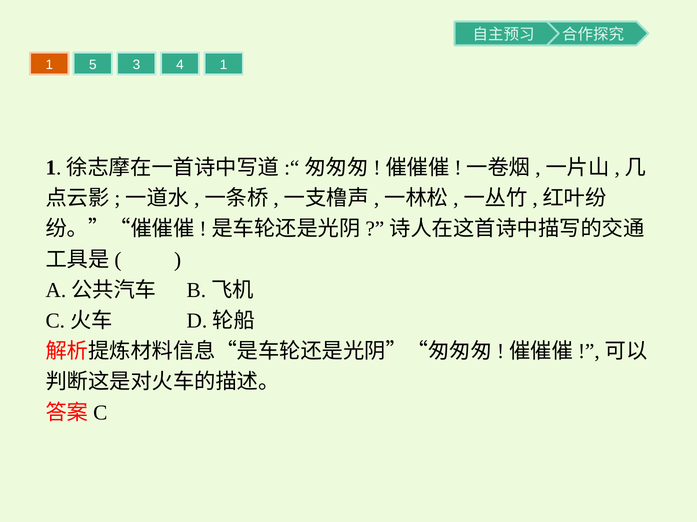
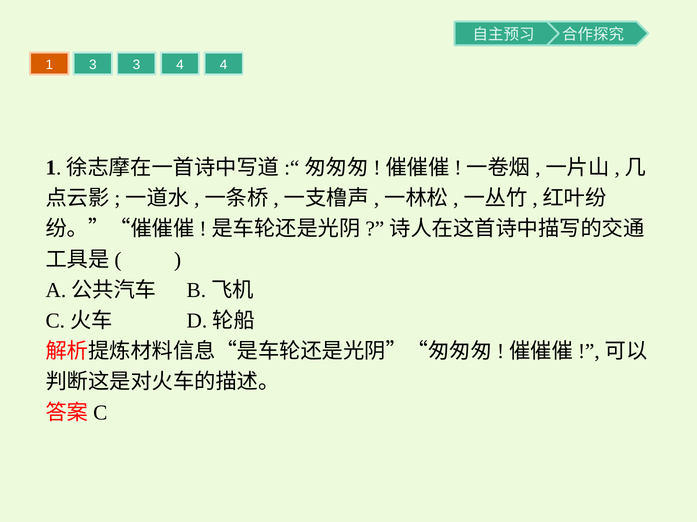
1 5: 5 -> 3
4 1: 1 -> 4
